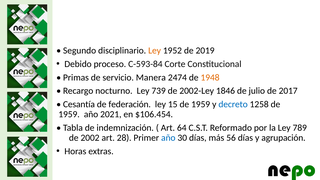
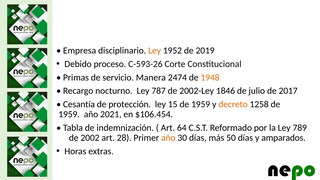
Segundo: Segundo -> Empresa
C-593-84: C-593-84 -> C-593-26
739: 739 -> 787
federación: federación -> protección
decreto colour: blue -> orange
año at (168, 138) colour: blue -> orange
56: 56 -> 50
agrupación: agrupación -> amparados
